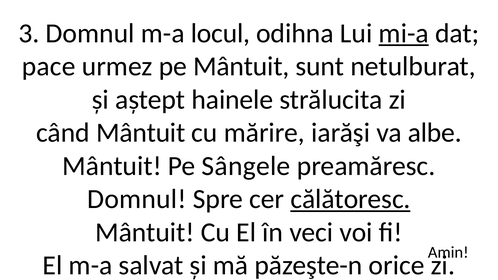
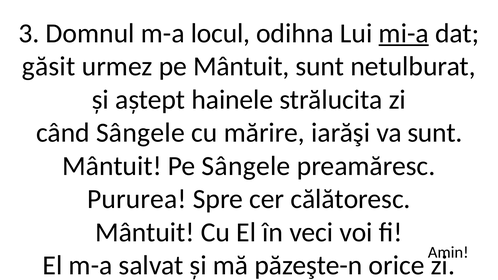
pace: pace -> găsit
când Mântuit: Mântuit -> Sângele
va albe: albe -> sunt
Domnul at (137, 199): Domnul -> Pururea
călătoresc underline: present -> none
